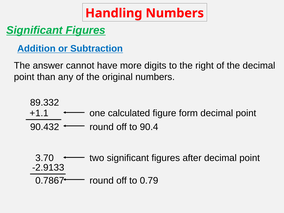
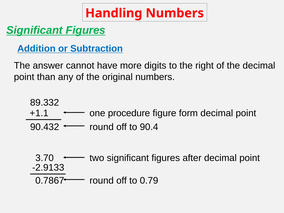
calculated: calculated -> procedure
